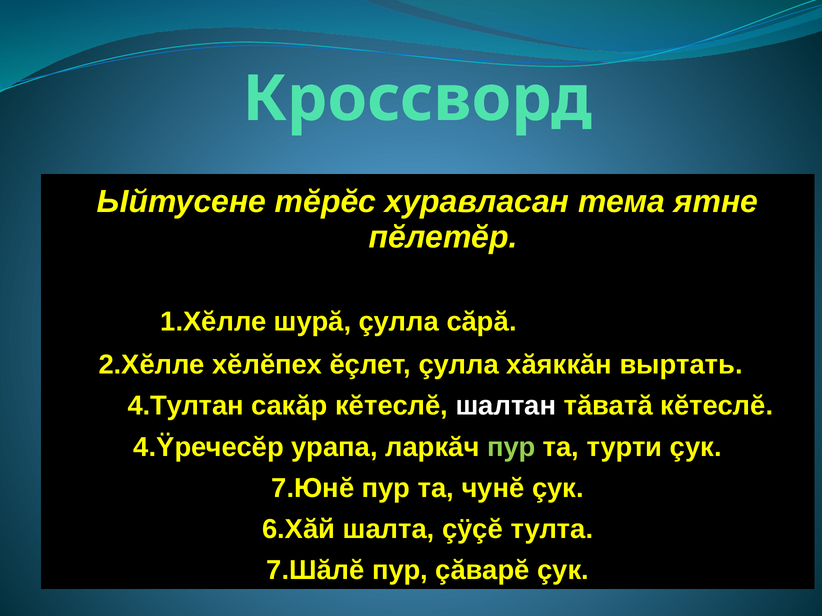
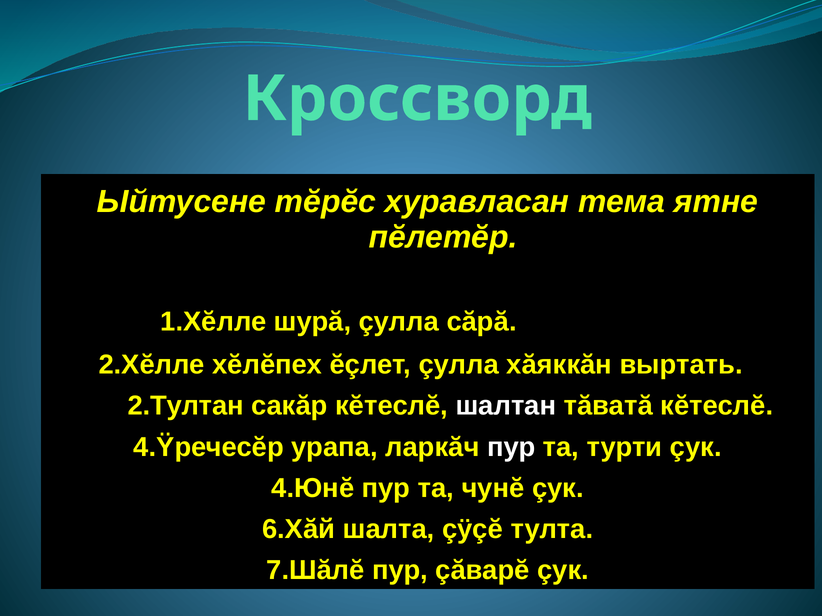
4.Тултан: 4.Тултан -> 2.Тултан
пур at (511, 447) colour: light green -> white
7.Юнĕ: 7.Юнĕ -> 4.Юнĕ
